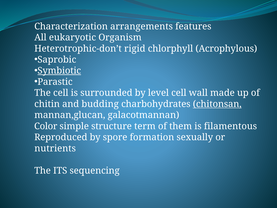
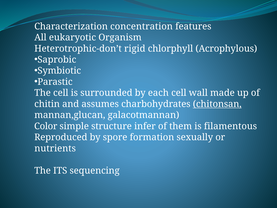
arrangements: arrangements -> concentration
Symbiotic underline: present -> none
level: level -> each
budding: budding -> assumes
term: term -> infer
